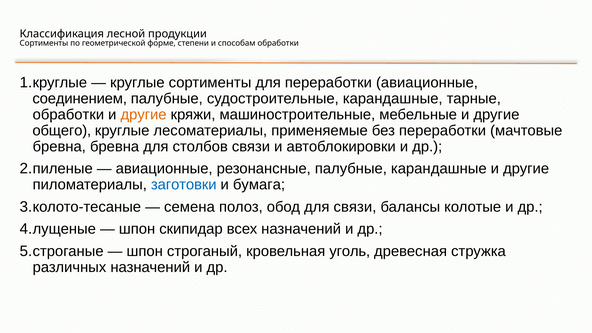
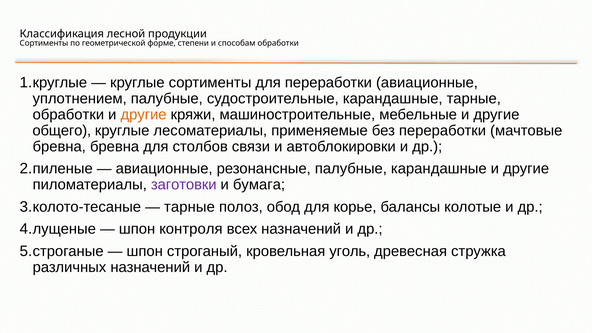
соединением: соединением -> уплотнением
заготовки colour: blue -> purple
семена at (189, 207): семена -> тарные
для связи: связи -> корье
скипидар: скипидар -> контроля
